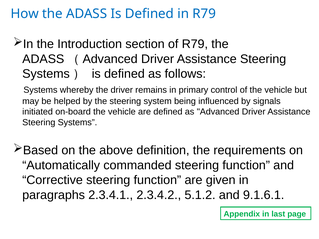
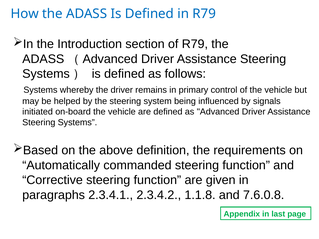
5.1.2: 5.1.2 -> 1.1.8
9.1.6.1: 9.1.6.1 -> 7.6.0.8
